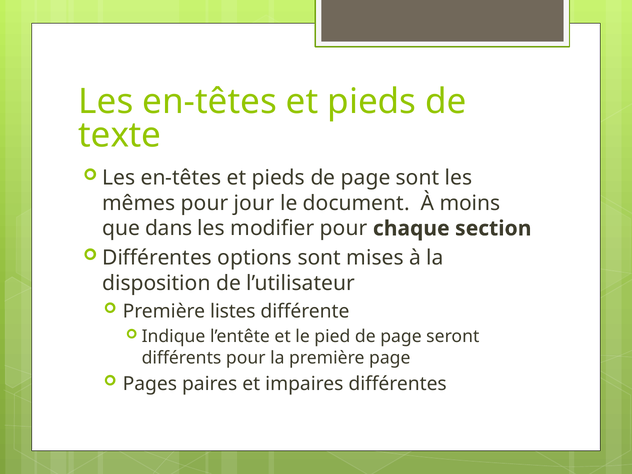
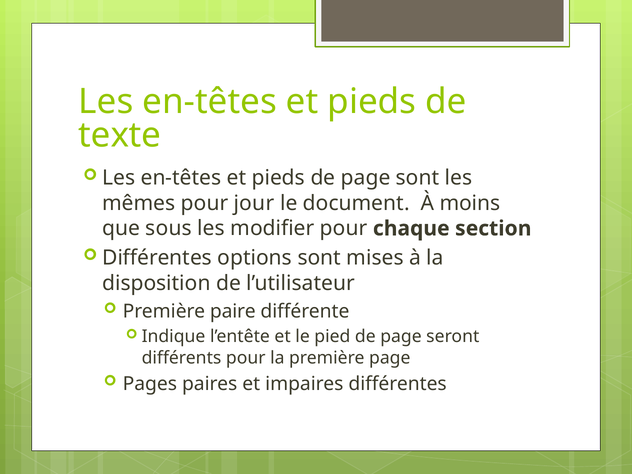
dans: dans -> sous
listes: listes -> paire
